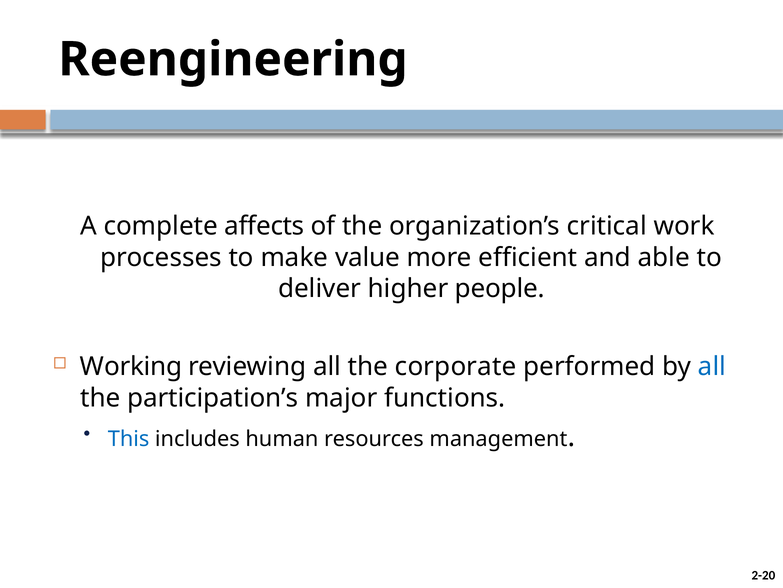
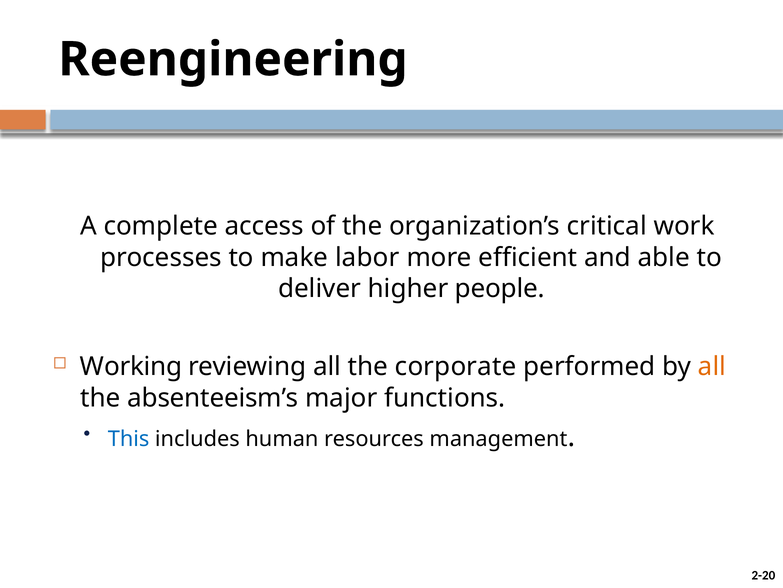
affects: affects -> access
value: value -> labor
all at (712, 366) colour: blue -> orange
participation’s: participation’s -> absenteeism’s
